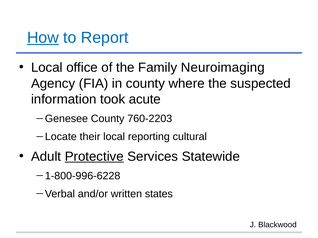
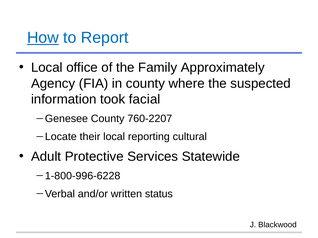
Neuroimaging: Neuroimaging -> Approximately
acute: acute -> facial
760-2203: 760-2203 -> 760-2207
Protective underline: present -> none
states: states -> status
